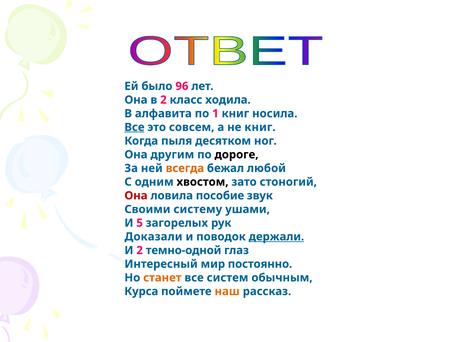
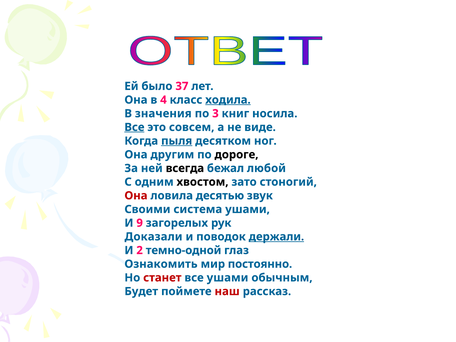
96: 96 -> 37
в 2: 2 -> 4
ходила underline: none -> present
алфавита: алфавита -> значения
1: 1 -> 3
не книг: книг -> виде
пыля underline: none -> present
всегда colour: orange -> black
пособие: пособие -> десятью
систему: систему -> система
5: 5 -> 9
Интересный: Интересный -> Ознакомить
станет colour: orange -> red
все систем: систем -> ушами
Курса: Курса -> Будет
наш colour: orange -> red
